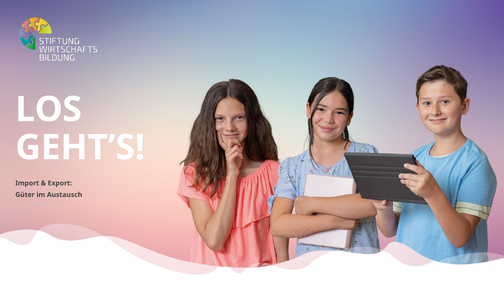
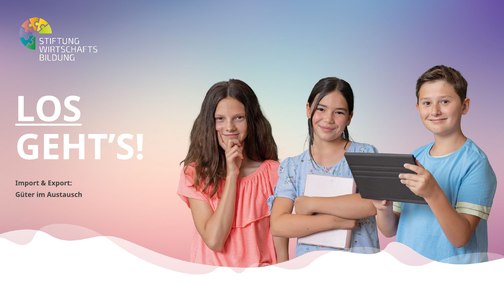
LOS underline: none -> present
